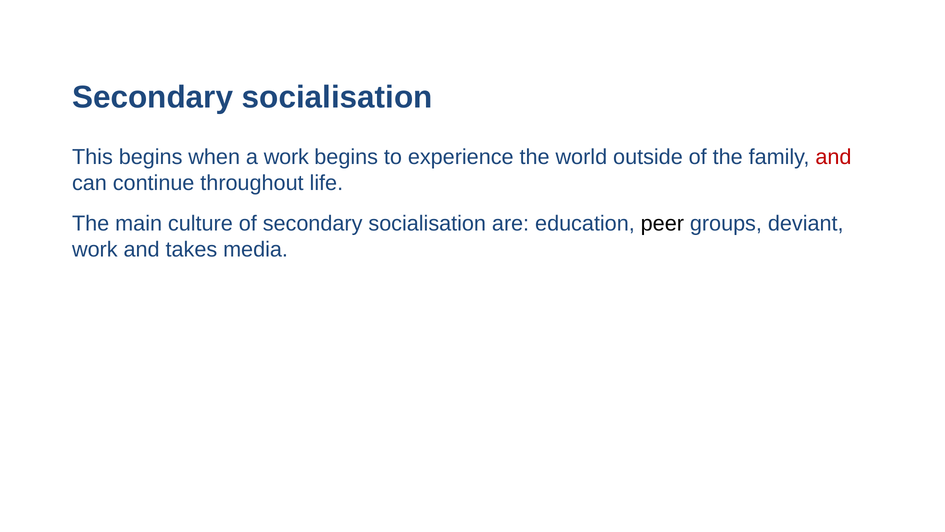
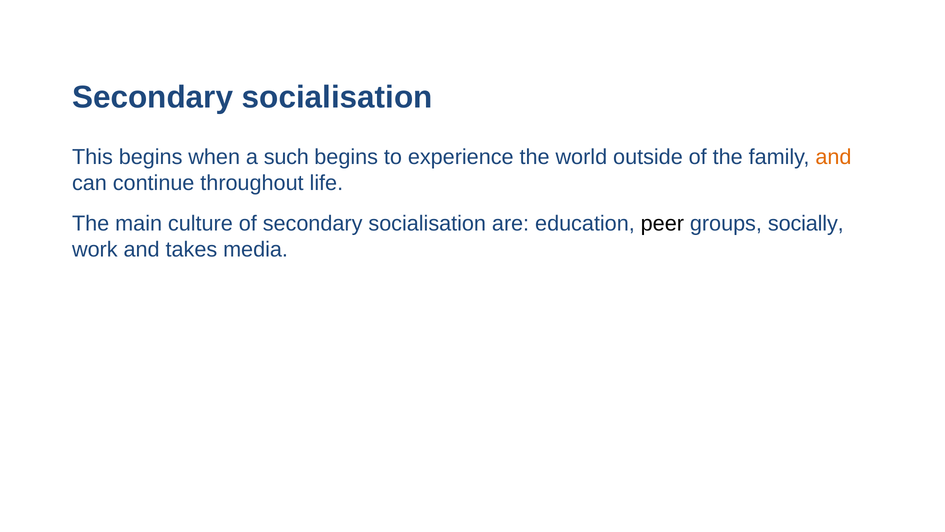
a work: work -> such
and at (833, 157) colour: red -> orange
deviant: deviant -> socially
